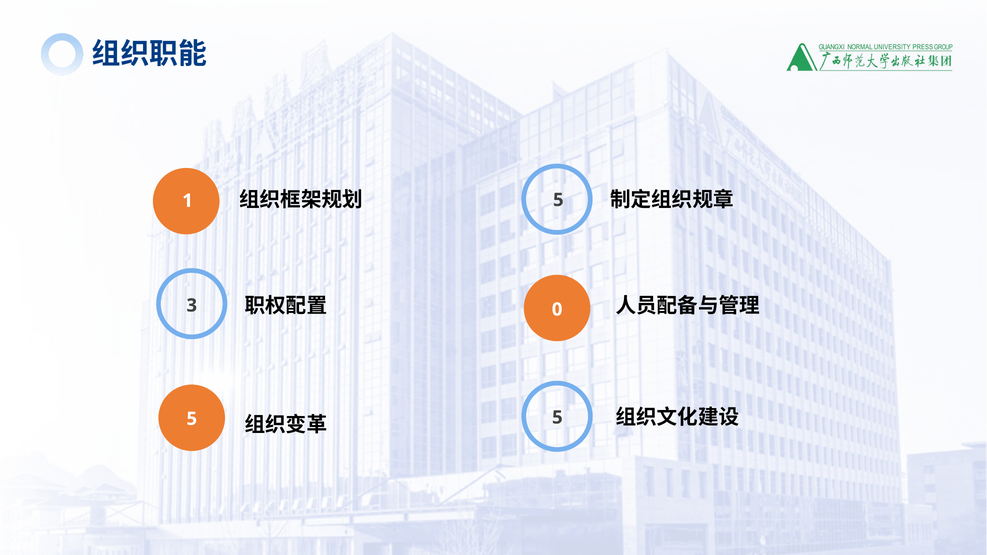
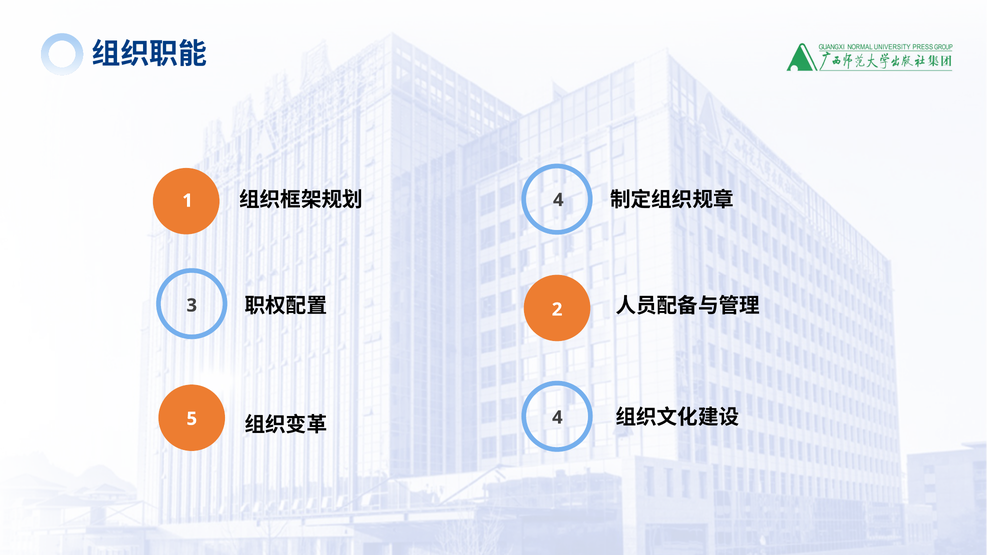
5 at (558, 200): 5 -> 4
0: 0 -> 2
5 at (557, 418): 5 -> 4
